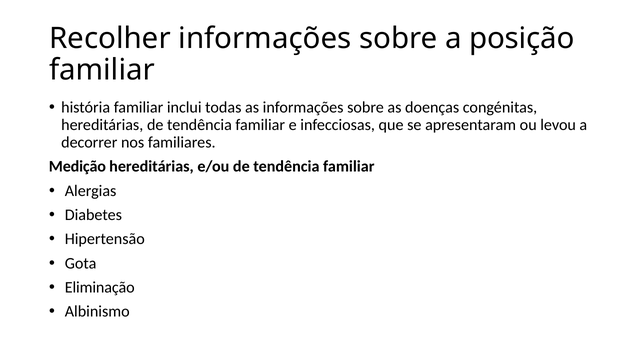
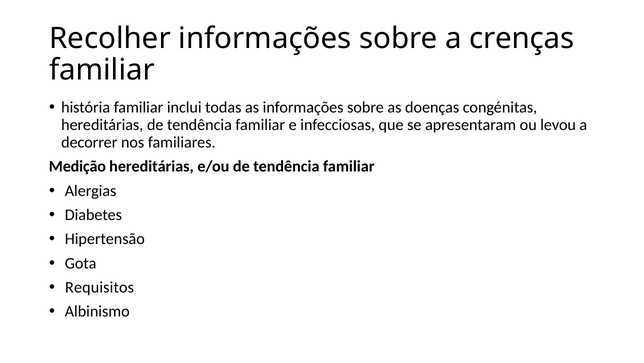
posição: posição -> crenças
Eliminação: Eliminação -> Requisitos
